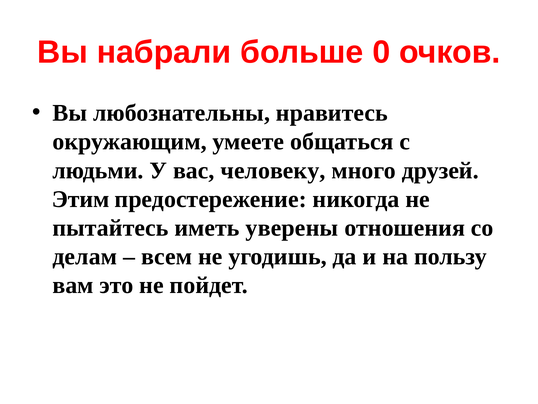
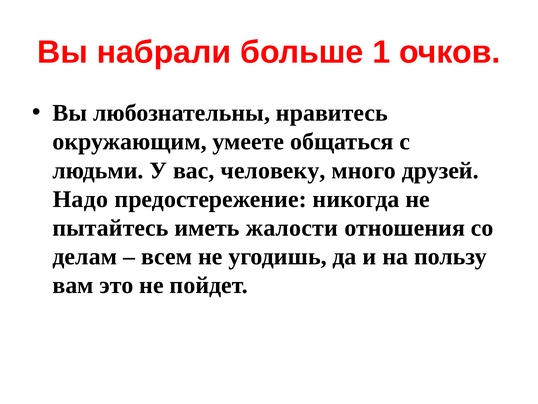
0: 0 -> 1
Этим: Этим -> Надо
уверены: уверены -> жалости
